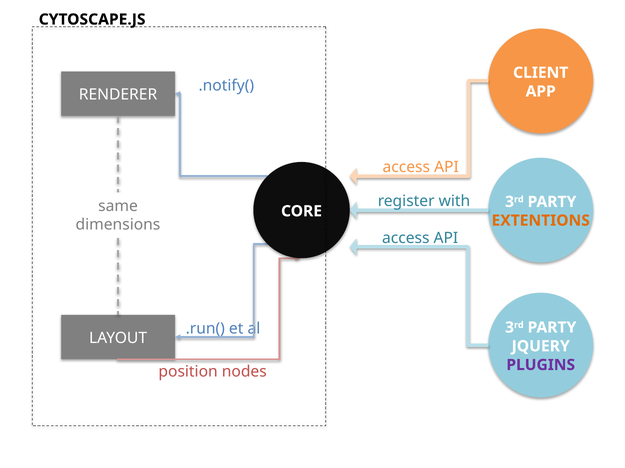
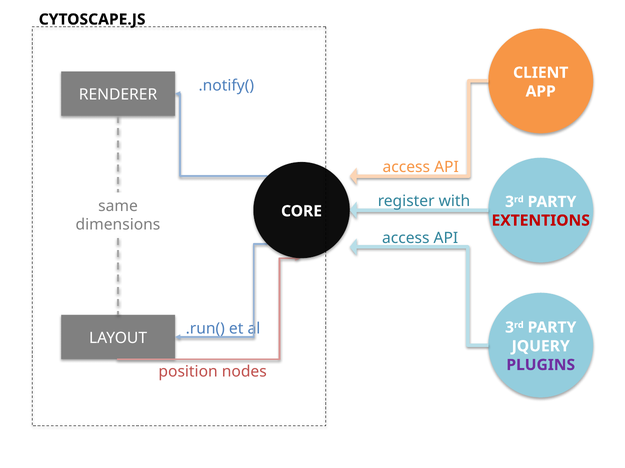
EXTENTIONS colour: orange -> red
